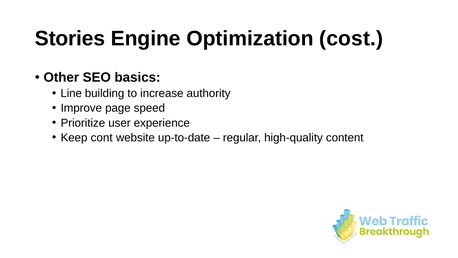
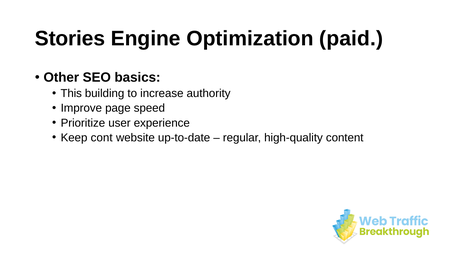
cost: cost -> paid
Line: Line -> This
